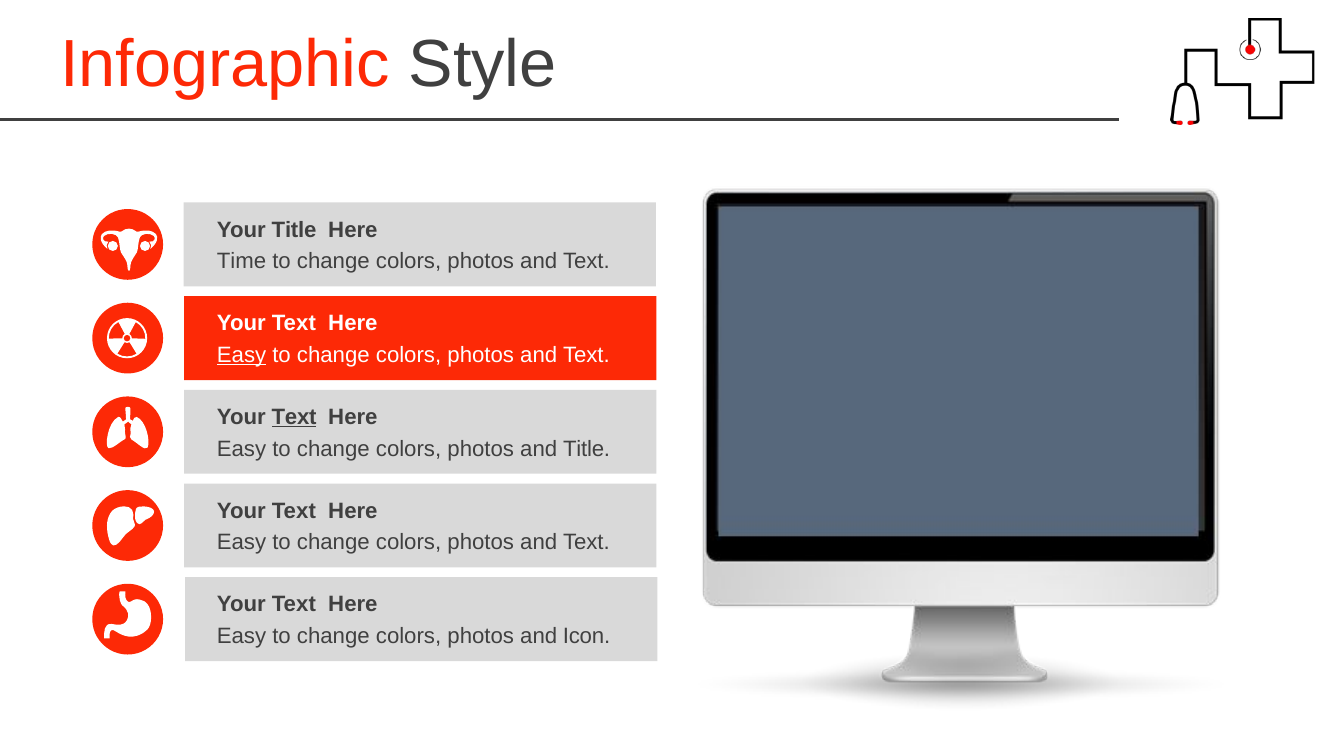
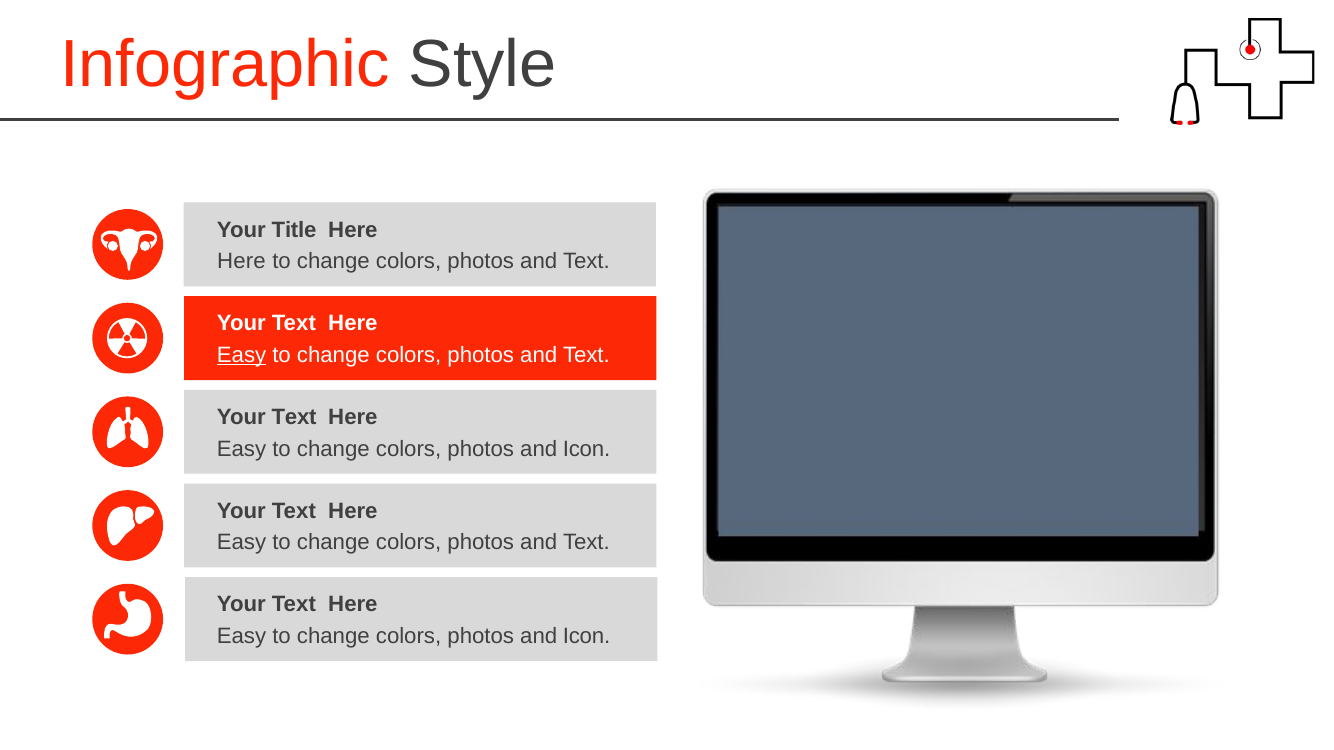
Time at (242, 262): Time -> Here
Text at (294, 417) underline: present -> none
Title at (587, 449): Title -> Icon
